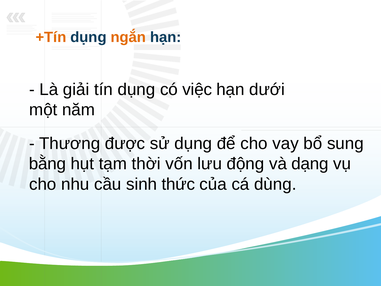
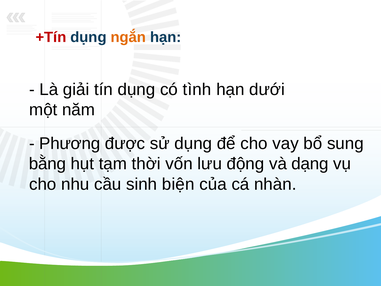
+Tín colour: orange -> red
việc: việc -> tình
Thương: Thương -> Phương
thức: thức -> biện
dùng: dùng -> nhàn
